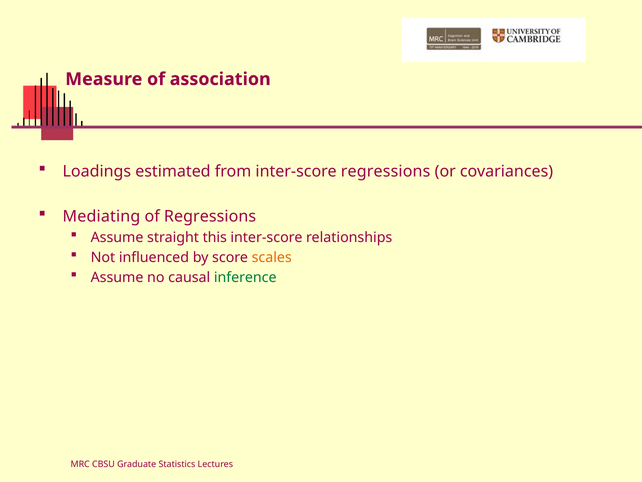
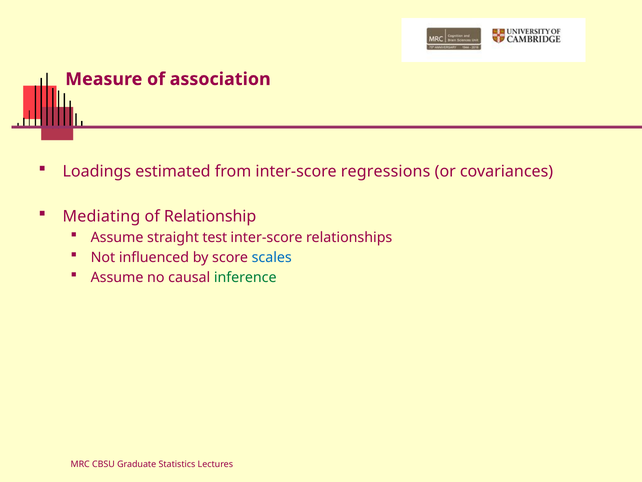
of Regressions: Regressions -> Relationship
this: this -> test
scales colour: orange -> blue
